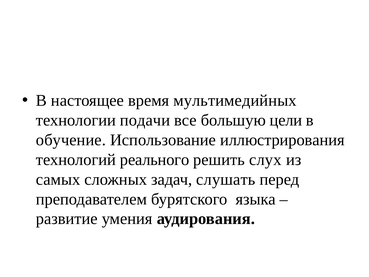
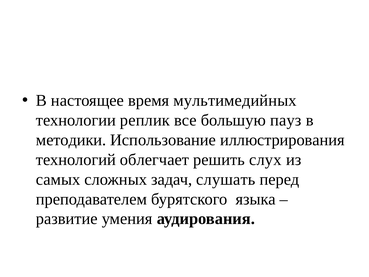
подачи: подачи -> реплик
цели: цели -> пауз
обучение: обучение -> методики
реального: реального -> облегчает
